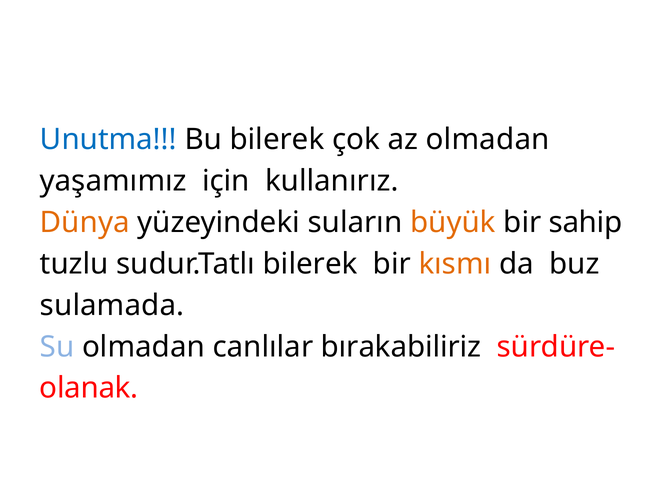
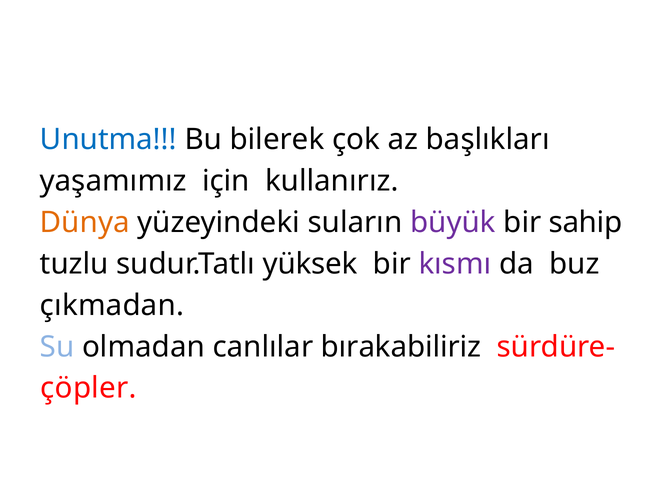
az olmadan: olmadan -> başlıkları
büyük colour: orange -> purple
sudur.Tatlı bilerek: bilerek -> yüksek
kısmı colour: orange -> purple
sulamada: sulamada -> çıkmadan
olanak: olanak -> çöpler
